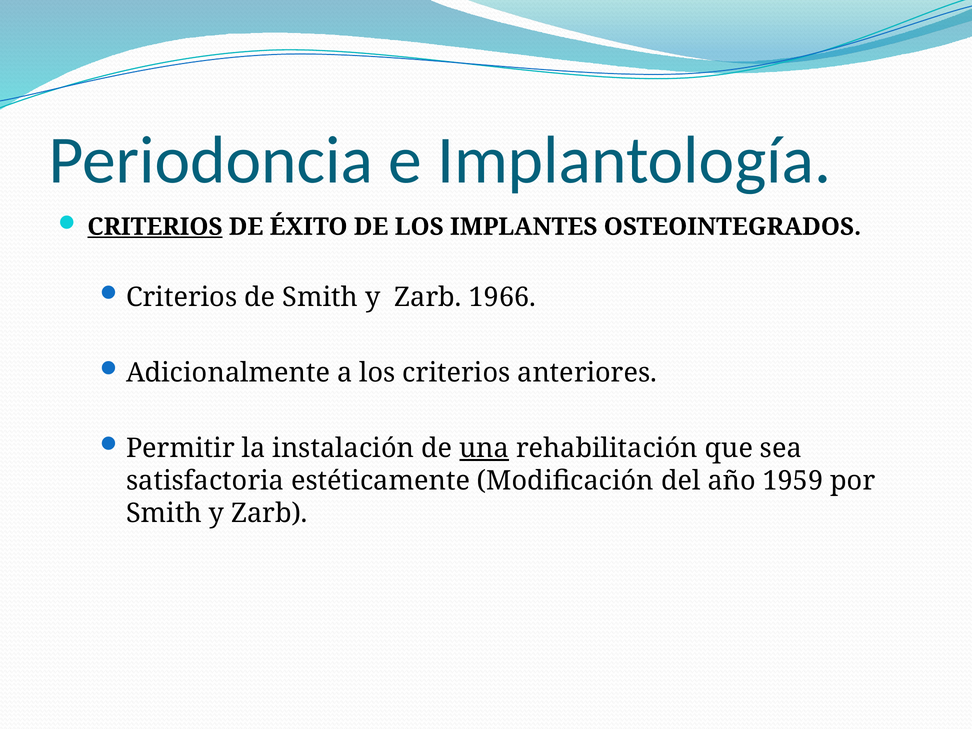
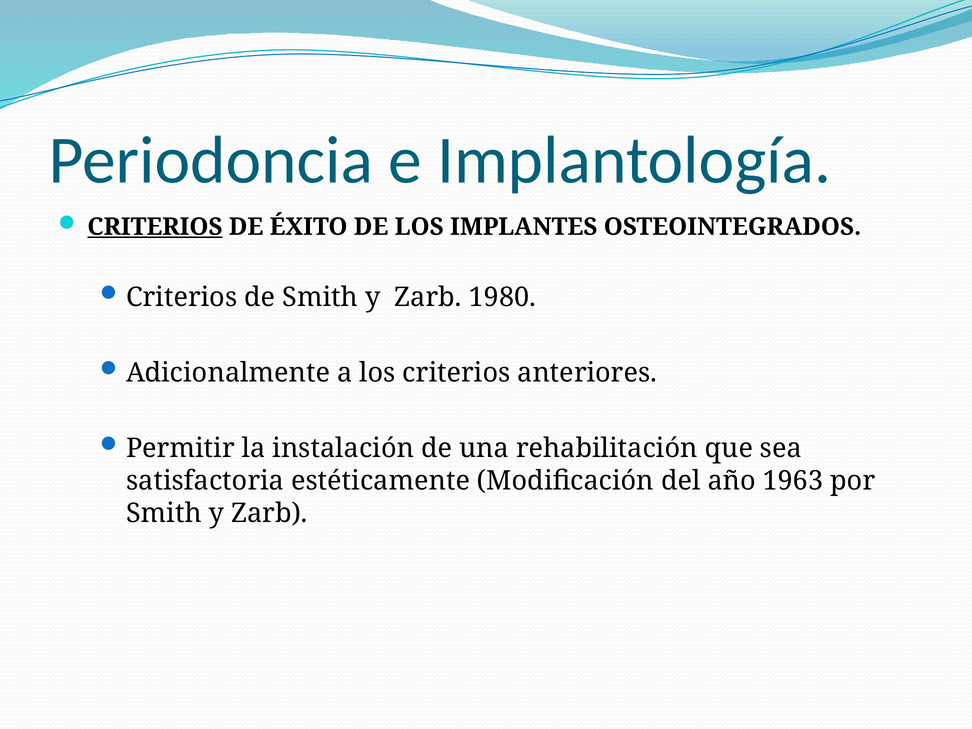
1966: 1966 -> 1980
una underline: present -> none
1959: 1959 -> 1963
